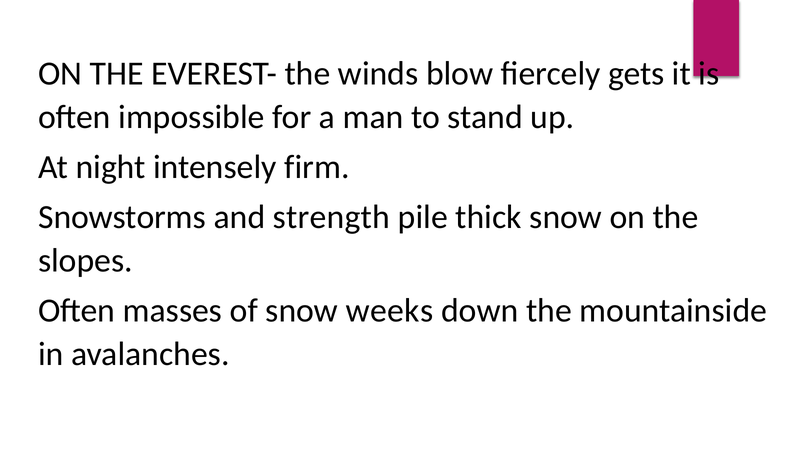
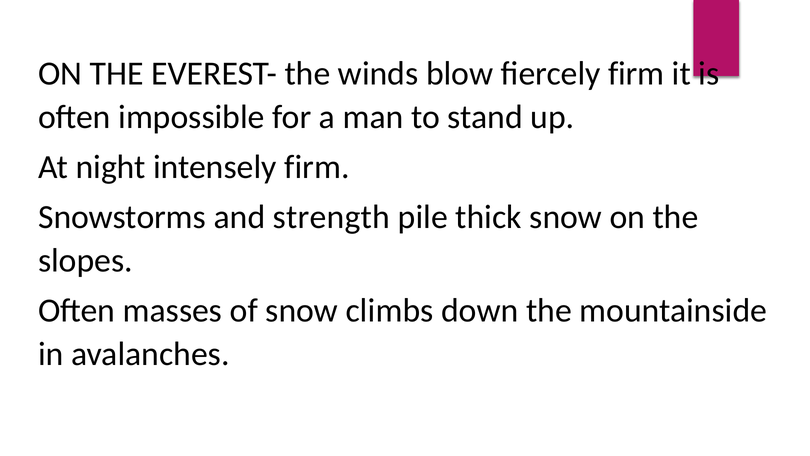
fiercely gets: gets -> firm
weeks: weeks -> climbs
